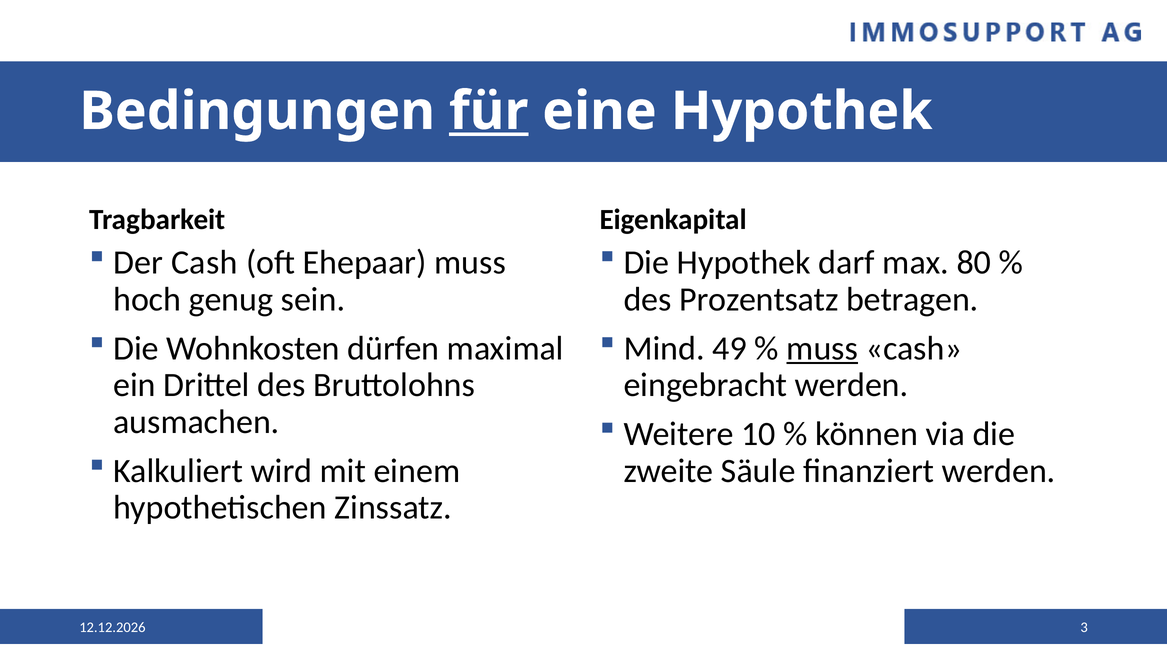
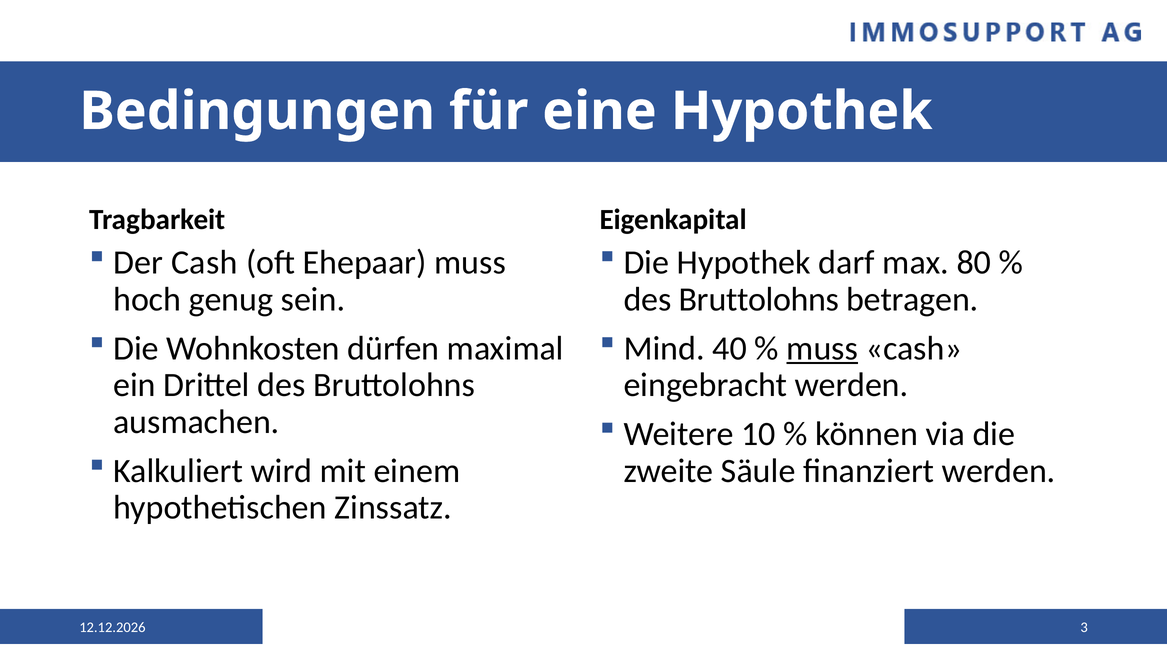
für underline: present -> none
Prozentsatz at (759, 299): Prozentsatz -> Bruttolohns
49: 49 -> 40
